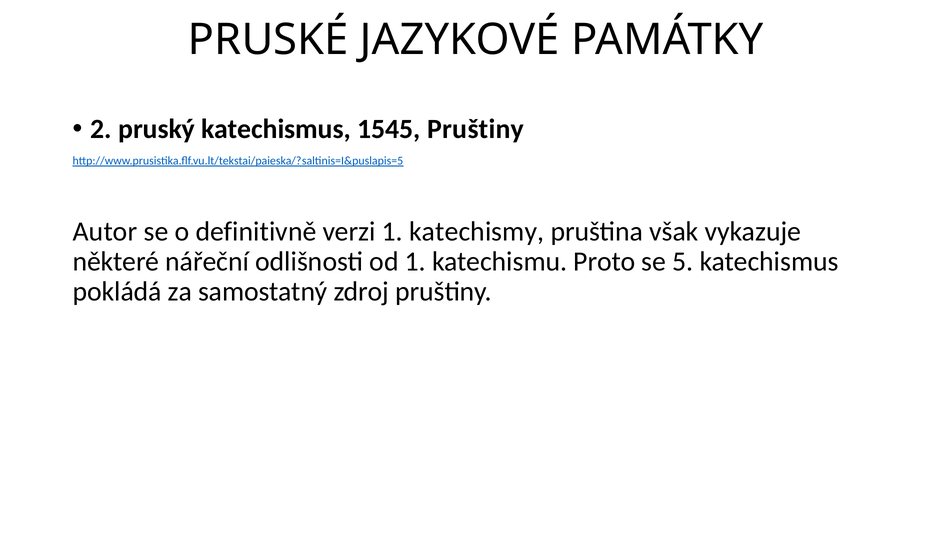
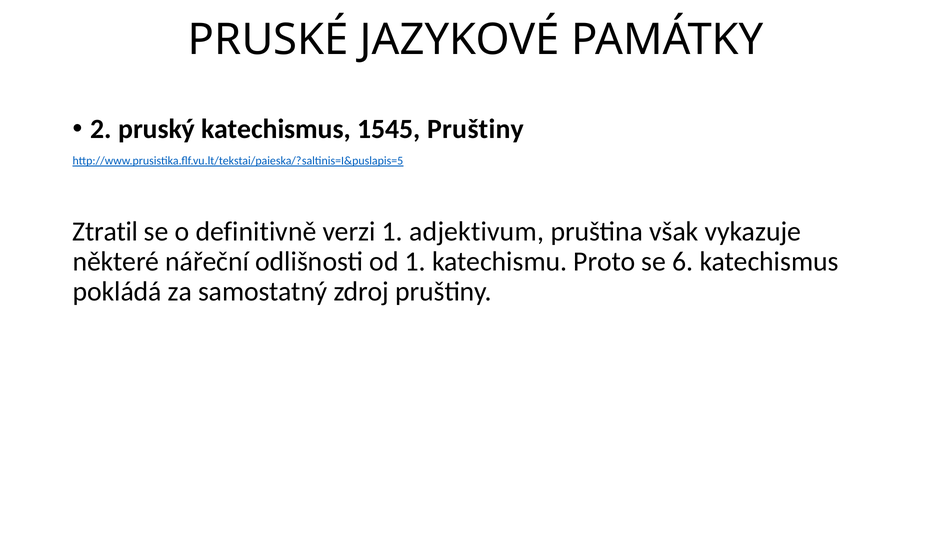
Autor: Autor -> Ztratil
katechismy: katechismy -> adjektivum
5: 5 -> 6
